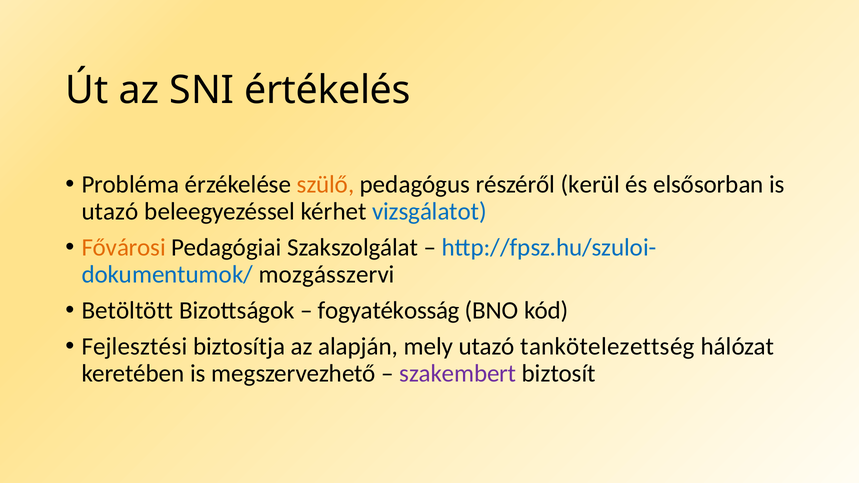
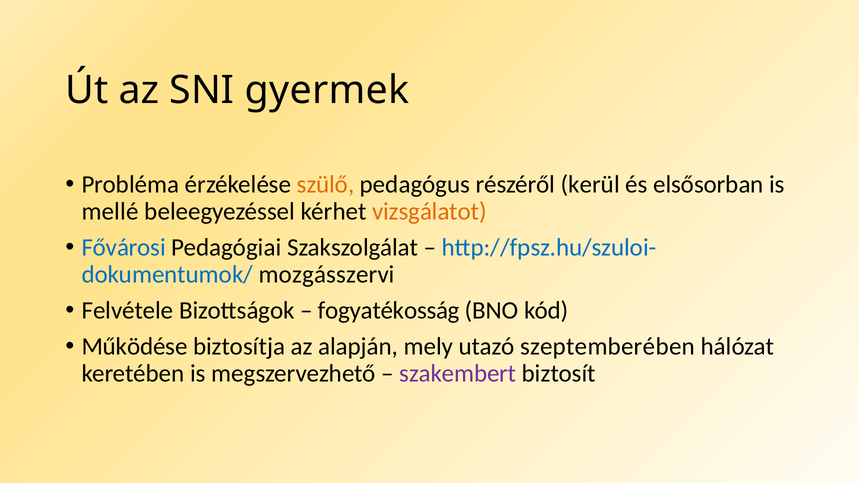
értékelés: értékelés -> gyermek
utazó at (110, 212): utazó -> mellé
vizsgálatot colour: blue -> orange
Fővárosi colour: orange -> blue
Betöltött: Betöltött -> Felvétele
Fejlesztési: Fejlesztési -> Működése
tankötelezettség: tankötelezettség -> szeptemberében
